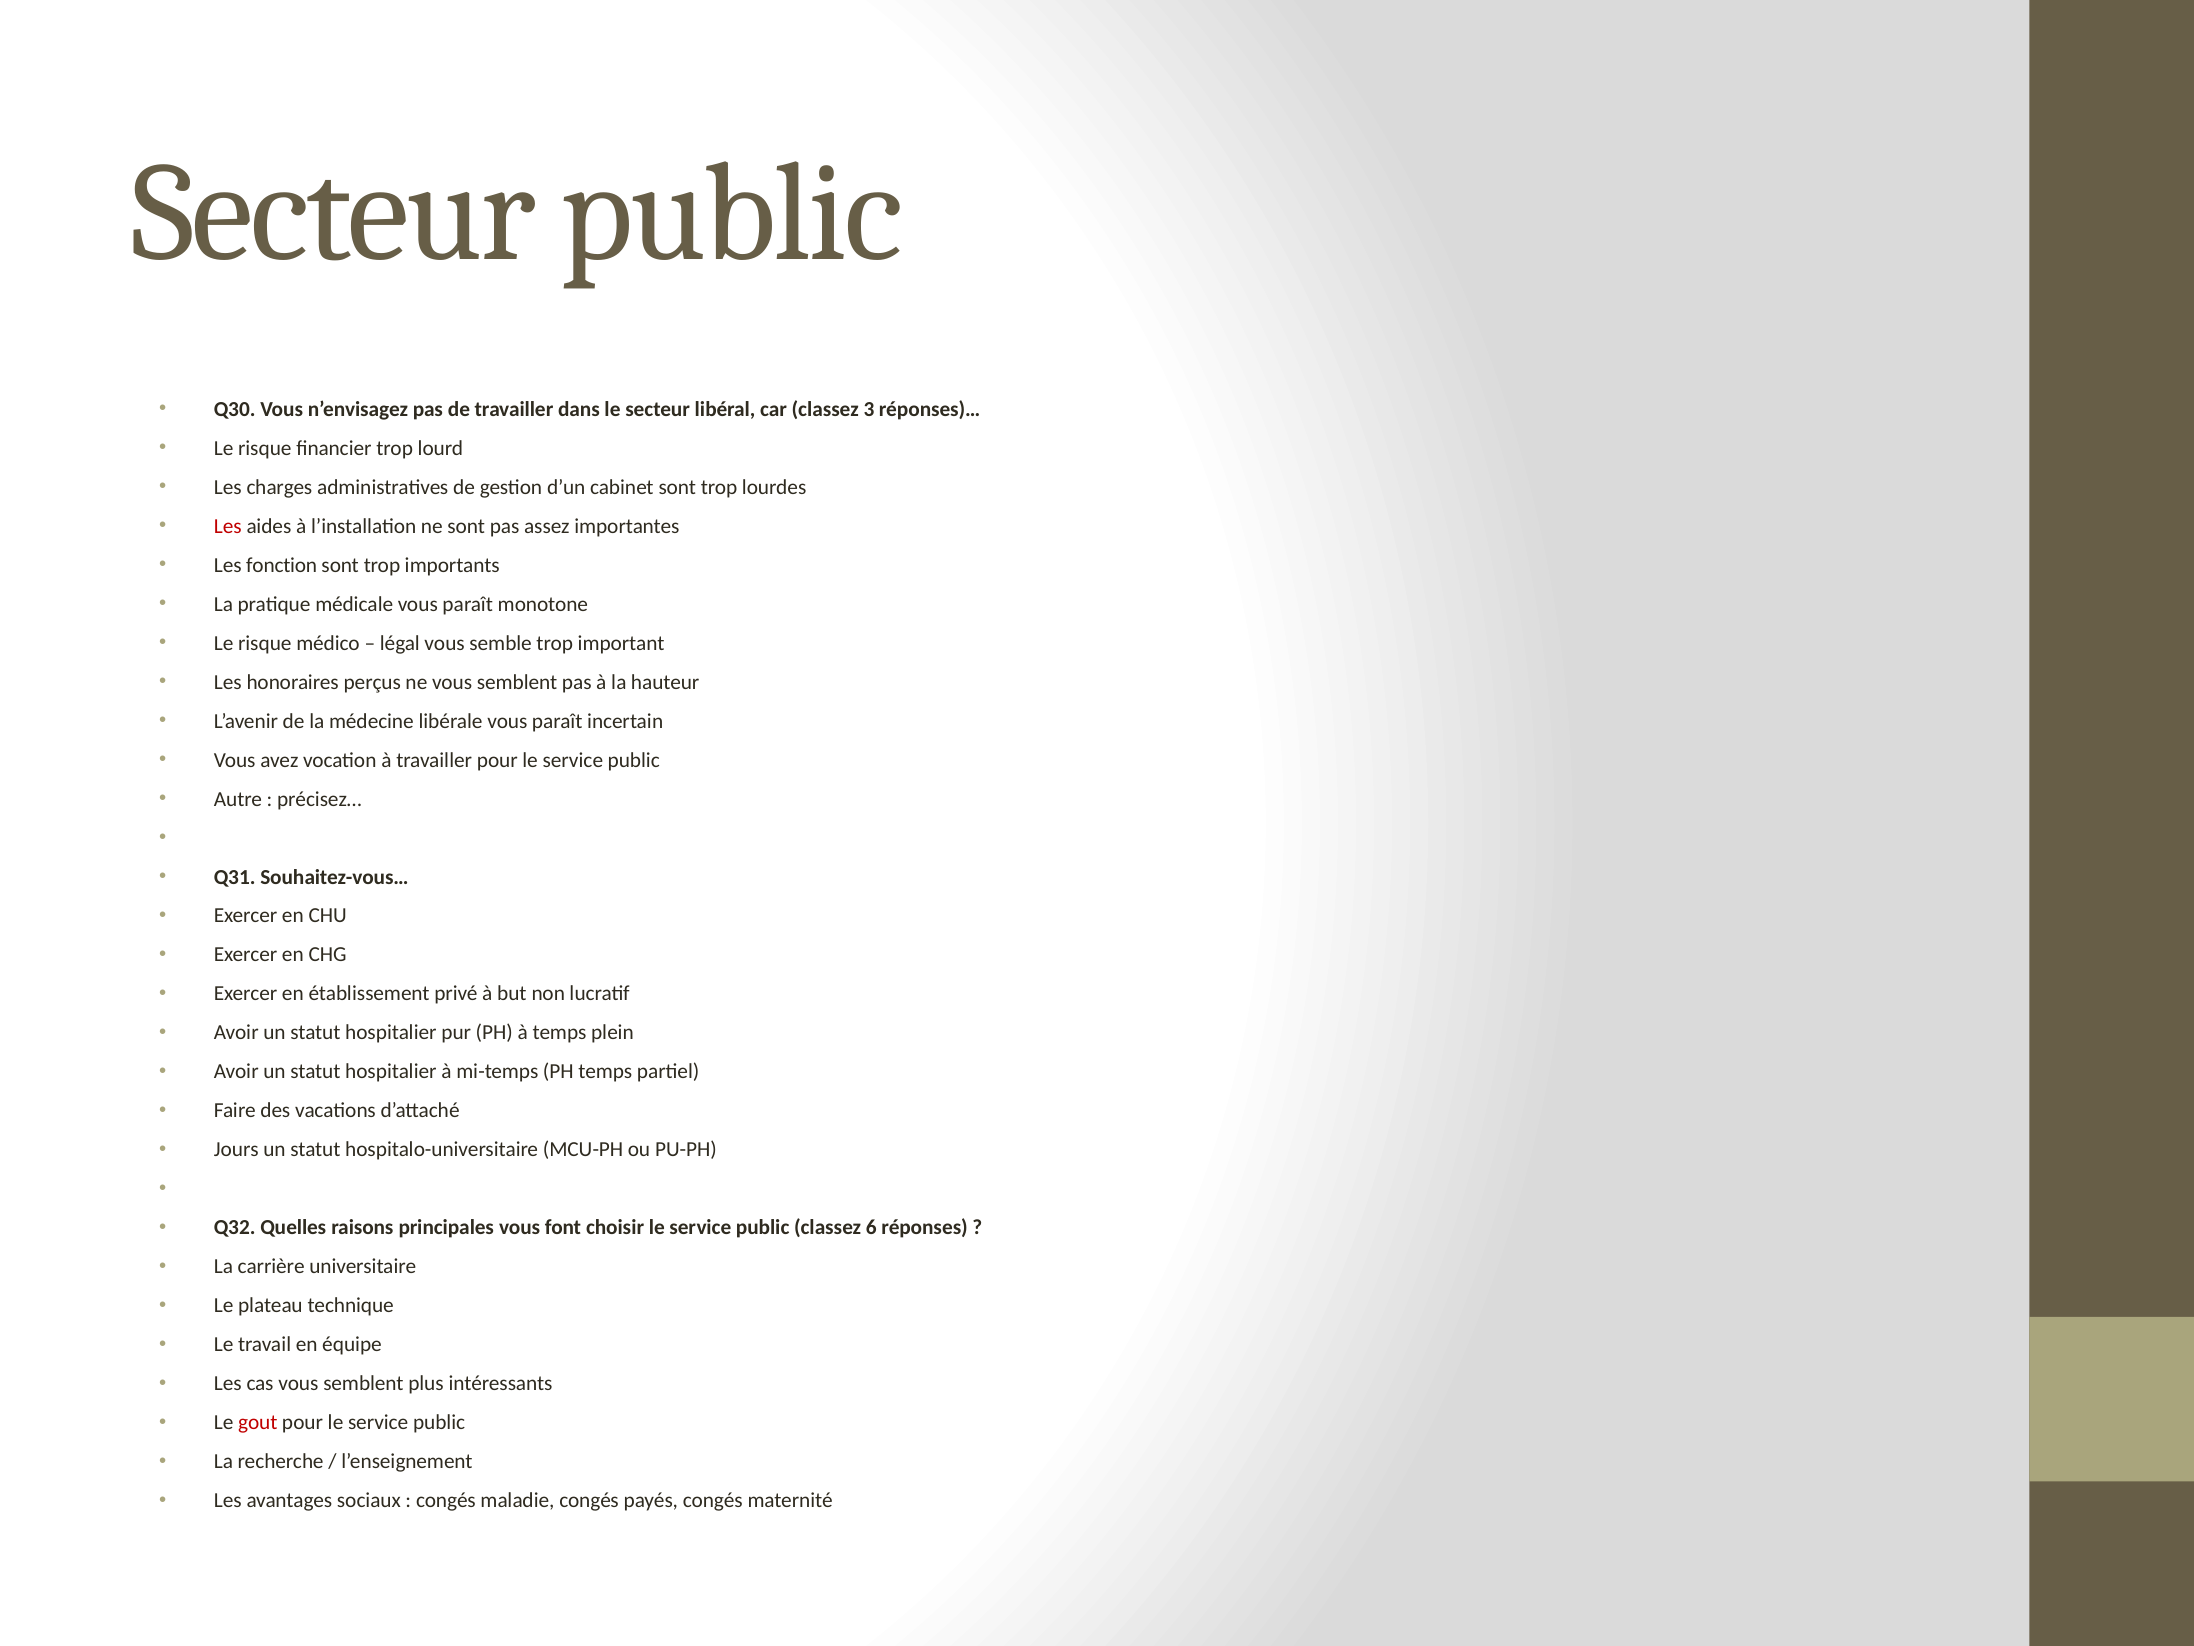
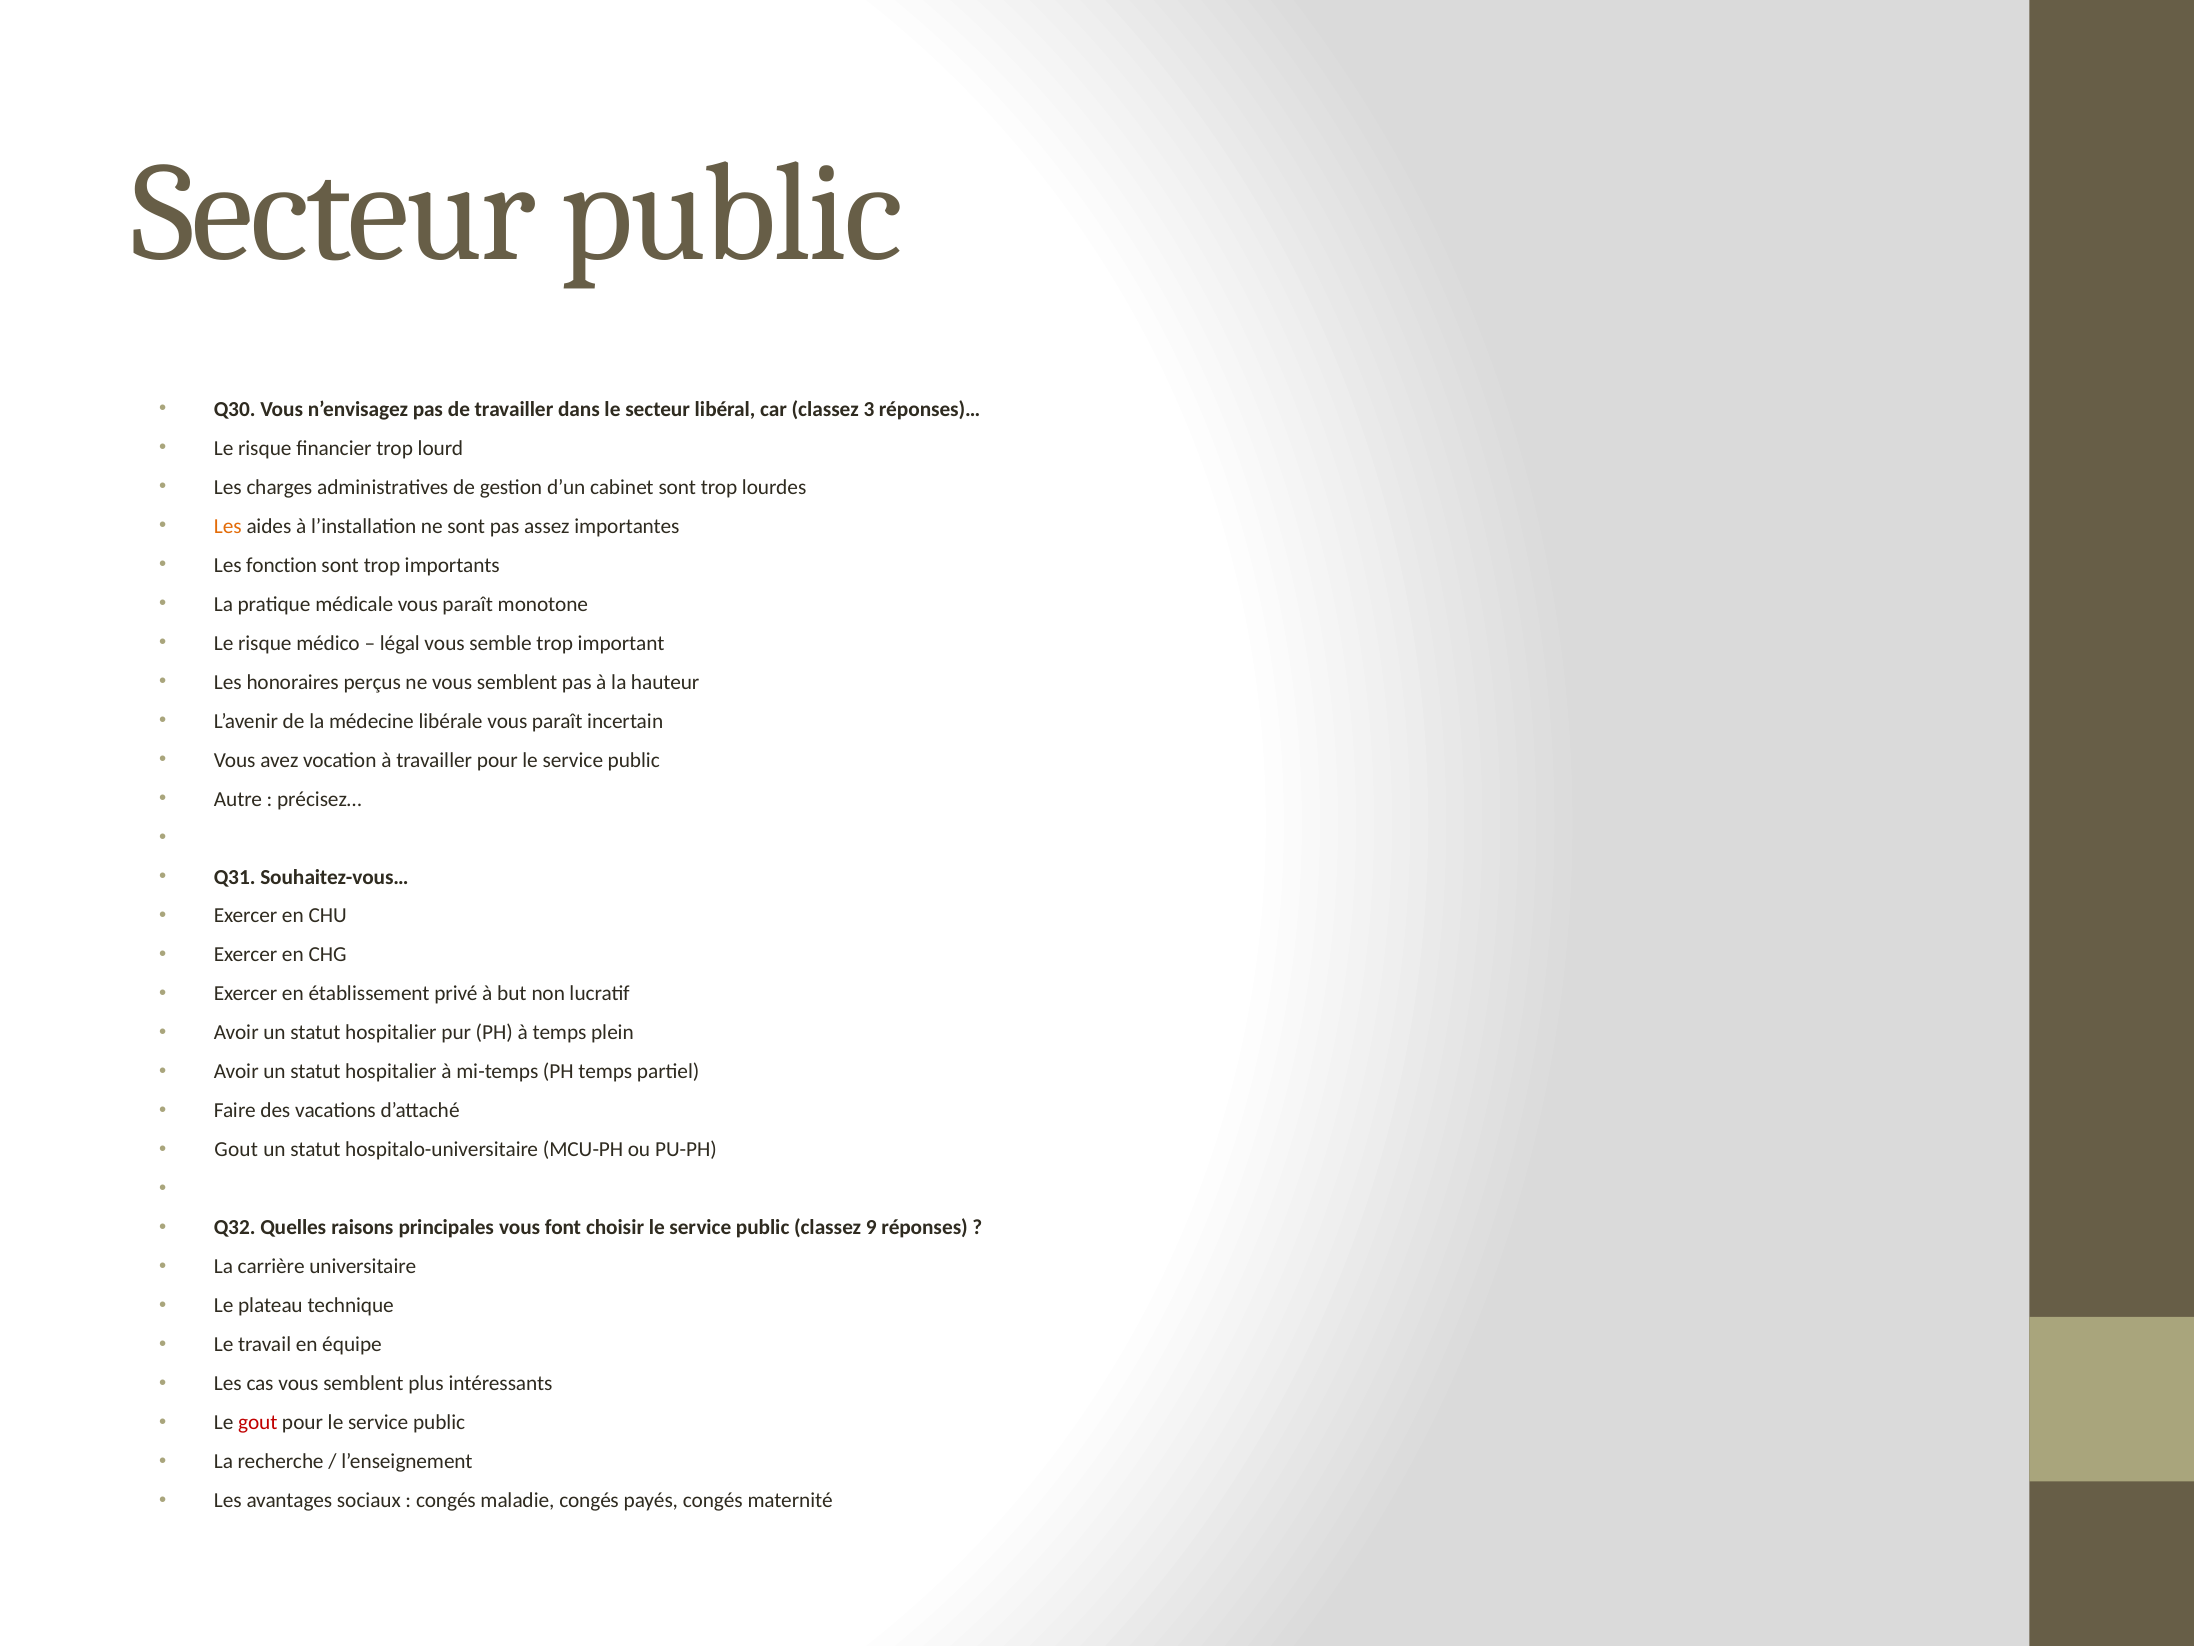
Les at (228, 526) colour: red -> orange
Jours at (236, 1149): Jours -> Gout
6: 6 -> 9
